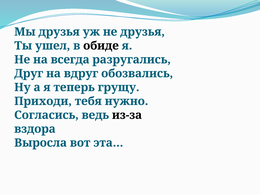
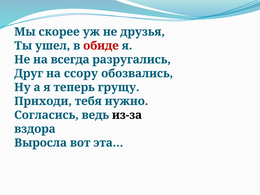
Мы друзья: друзья -> скорее
обиде colour: black -> red
вдруг: вдруг -> ссору
